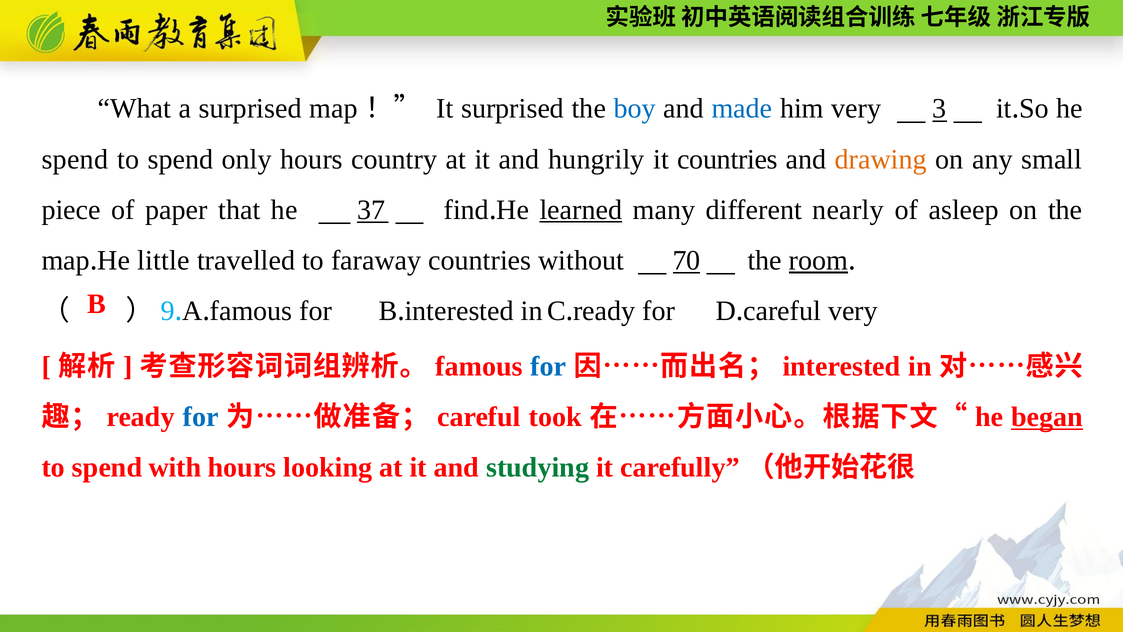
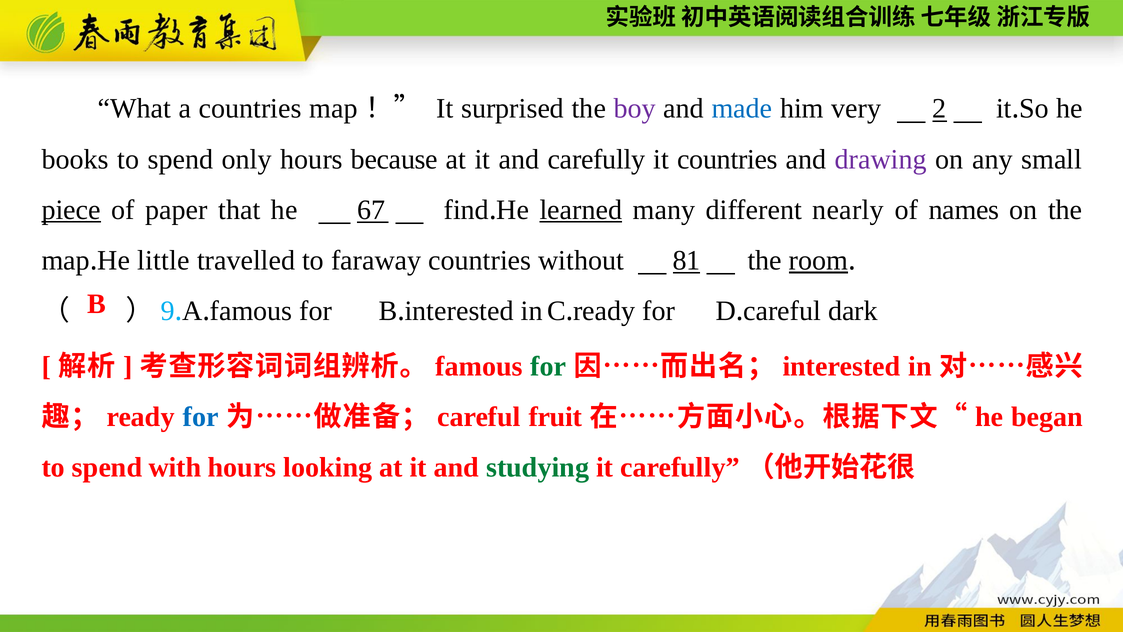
a surprised: surprised -> countries
boy colour: blue -> purple
3: 3 -> 2
spend at (75, 159): spend -> books
country: country -> because
and hungrily: hungrily -> carefully
drawing colour: orange -> purple
piece underline: none -> present
37: 37 -> 67
asleep: asleep -> names
70: 70 -> 81
very at (853, 311): very -> dark
for at (548, 366) colour: blue -> green
took: took -> fruit
began underline: present -> none
